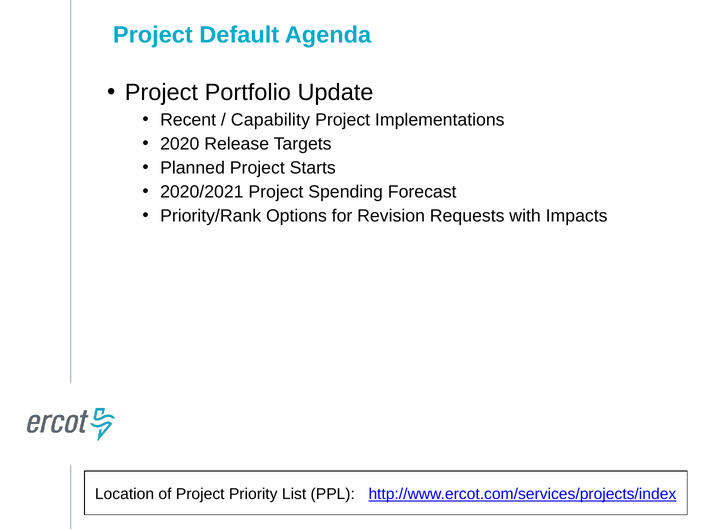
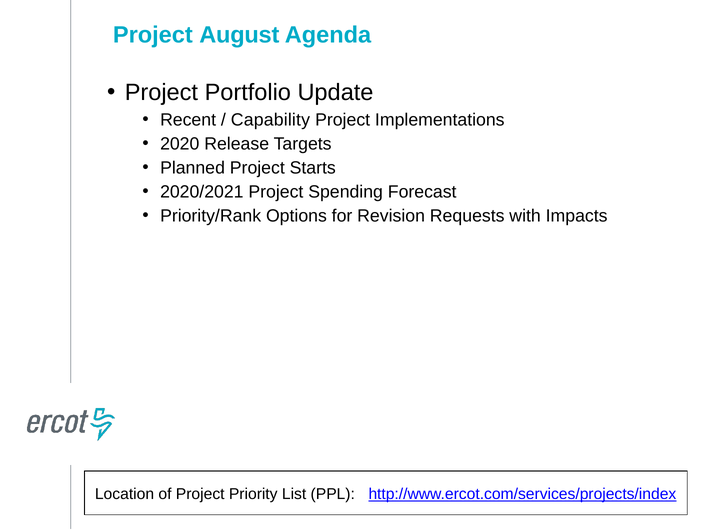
Default: Default -> August
